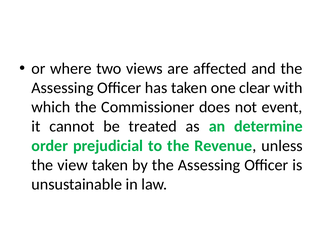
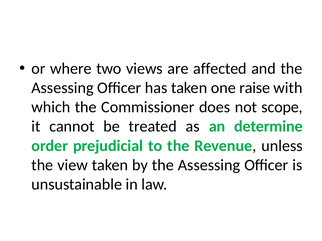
clear: clear -> raise
event: event -> scope
